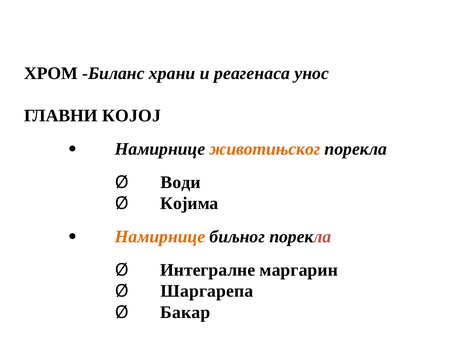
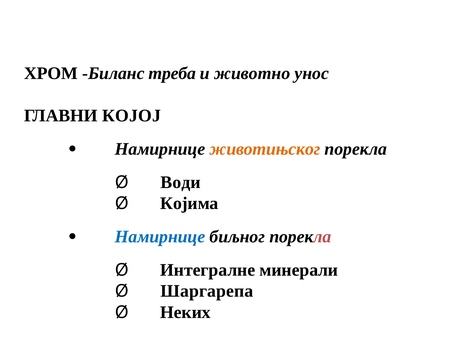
храни: храни -> треба
реагенаса: реагенаса -> животно
Намирнице at (160, 237) colour: orange -> blue
маргарин: маргарин -> минерали
Бакар: Бакар -> Неких
